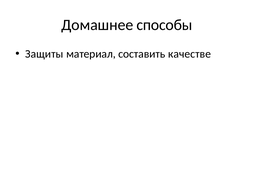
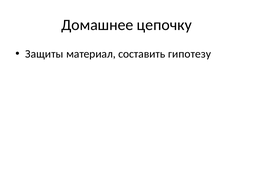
способы: способы -> цепочку
качестве: качестве -> гипотезу
